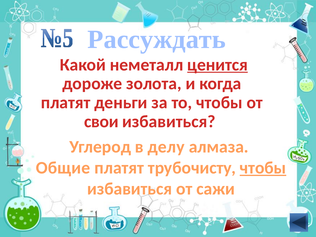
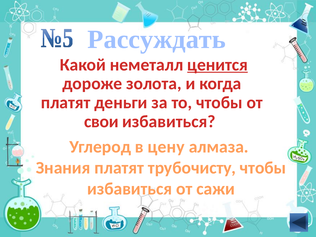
делу: делу -> цену
Общие: Общие -> Знания
чтобы at (263, 168) underline: present -> none
